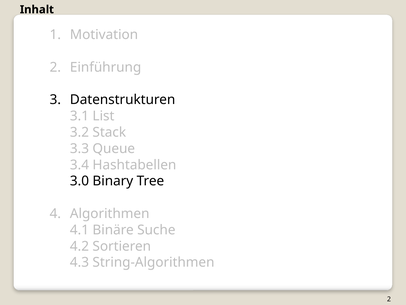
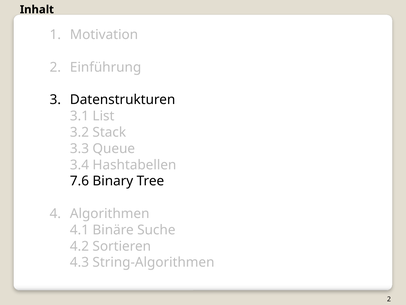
3.0: 3.0 -> 7.6
